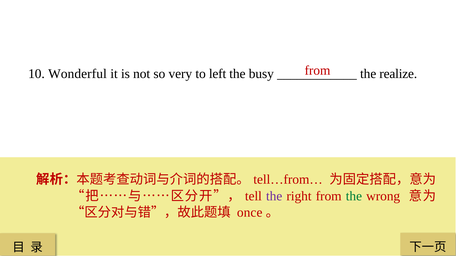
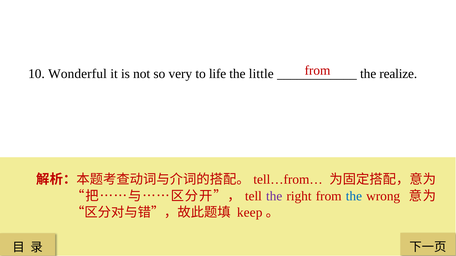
left: left -> life
busy: busy -> little
the at (354, 196) colour: green -> blue
once: once -> keep
